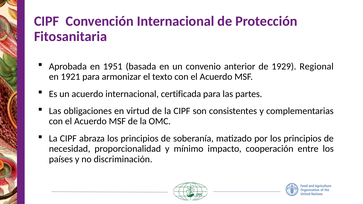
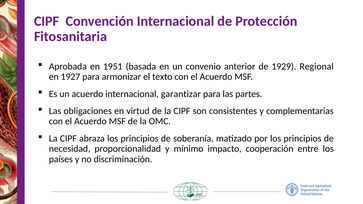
1921: 1921 -> 1927
certificada: certificada -> garantizar
